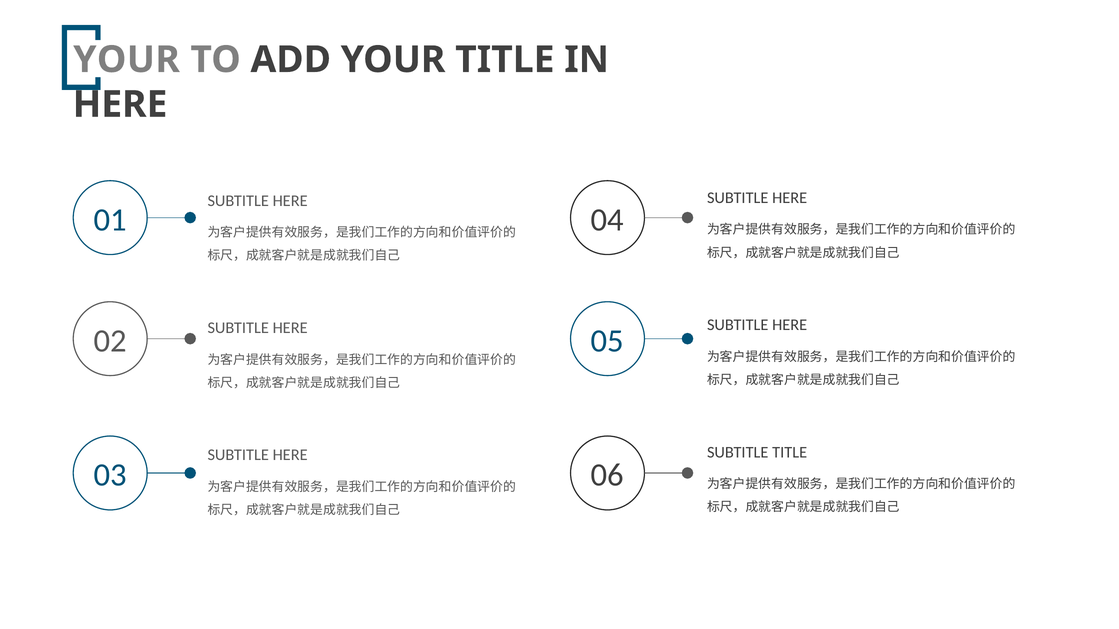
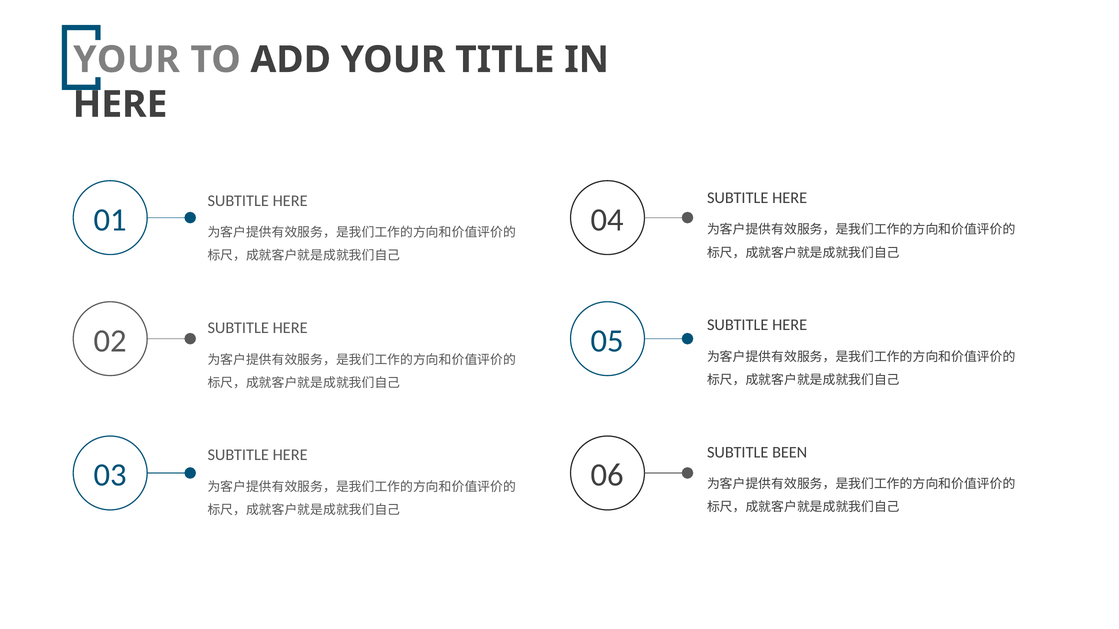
SUBTITLE TITLE: TITLE -> BEEN
